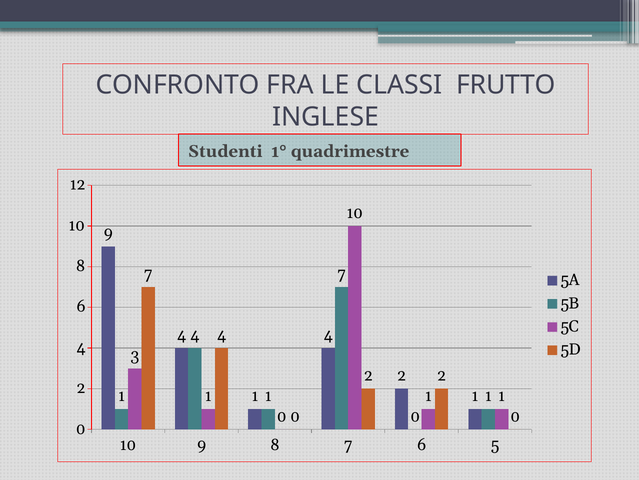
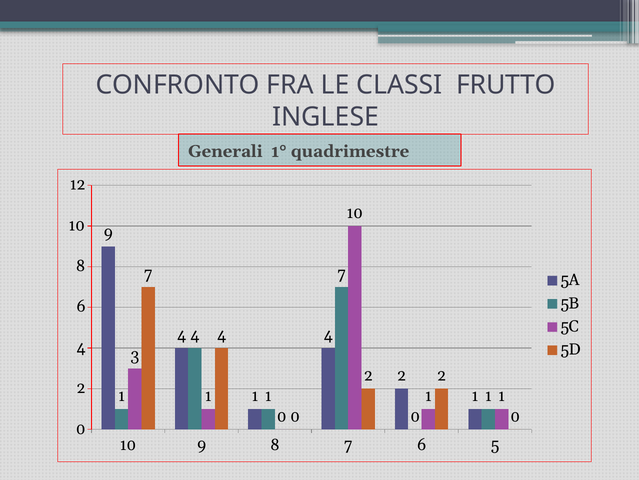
Studenti: Studenti -> Generali
